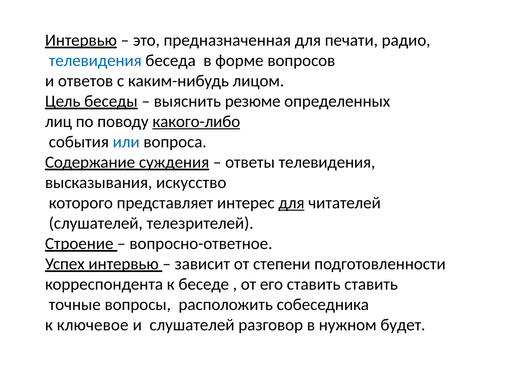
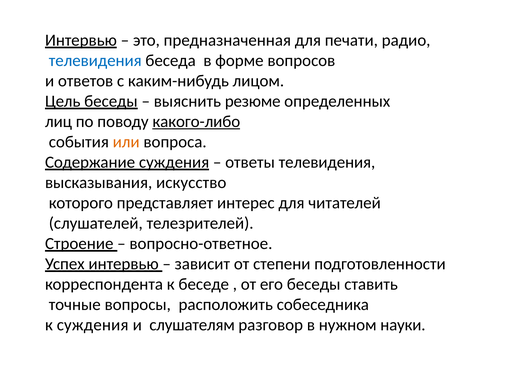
или colour: blue -> orange
для at (291, 203) underline: present -> none
его ставить: ставить -> беседы
к ключевое: ключевое -> суждения
и слушателей: слушателей -> слушателям
будет: будет -> науки
